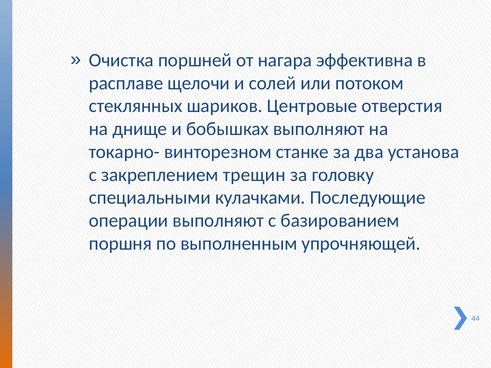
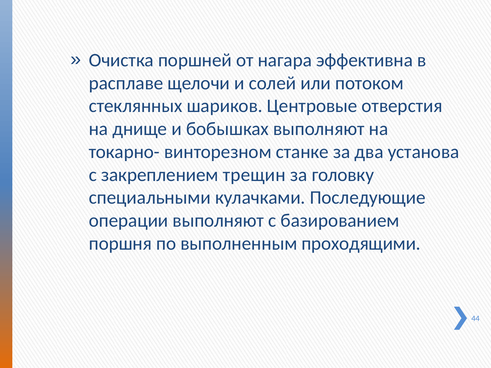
упрочняющей: упрочняющей -> проходящими
